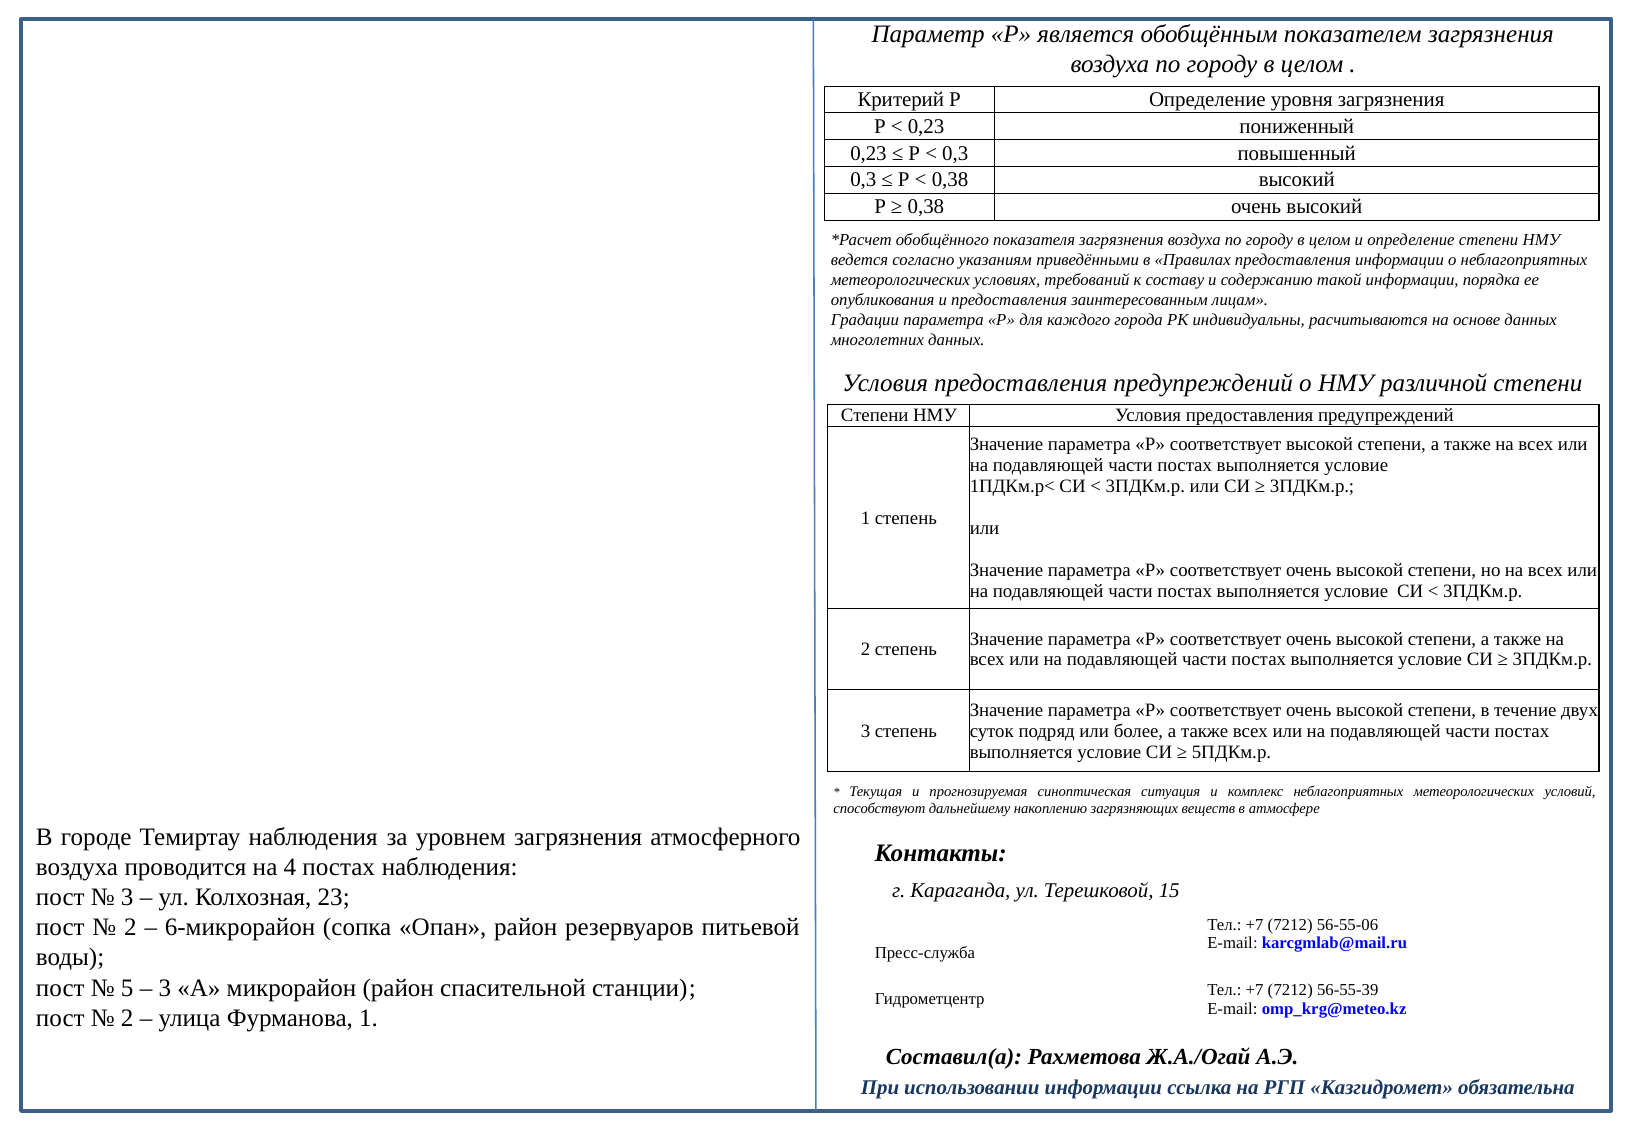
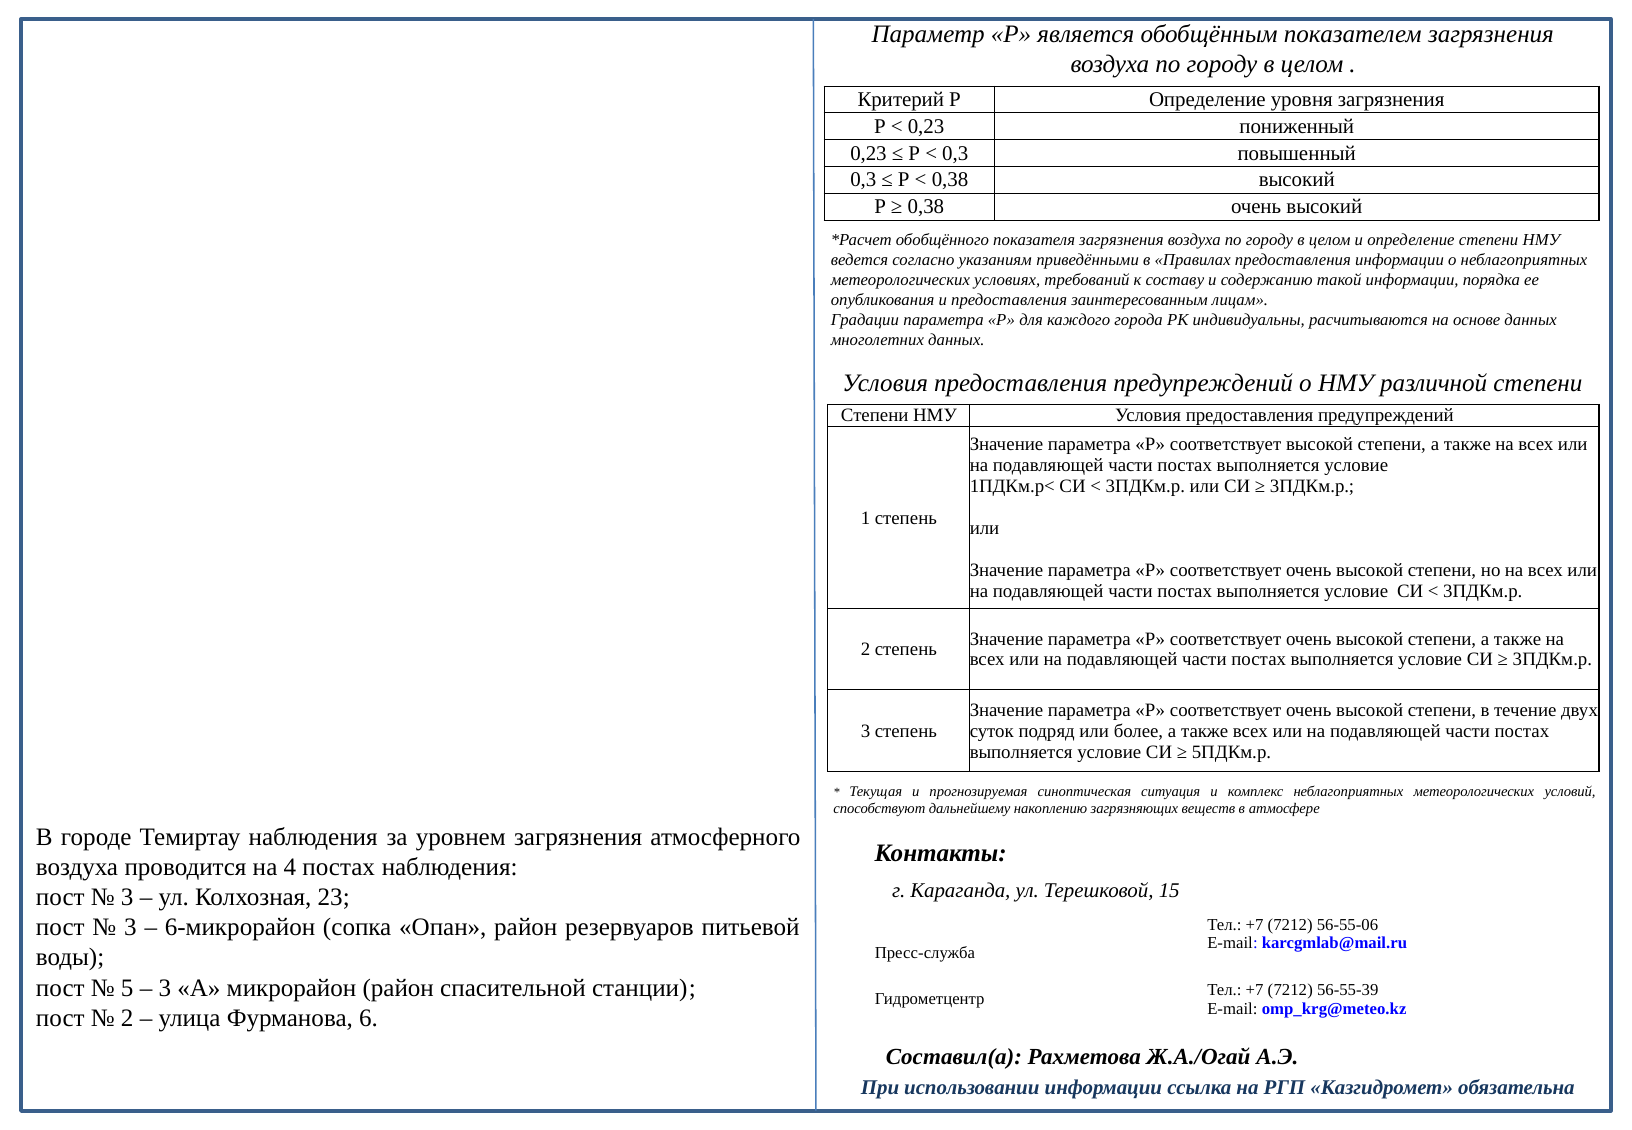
2 at (130, 927): 2 -> 3
Фурманова 1: 1 -> 6
